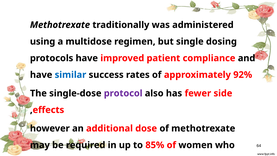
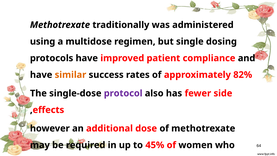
similar colour: blue -> orange
92%: 92% -> 82%
85%: 85% -> 45%
